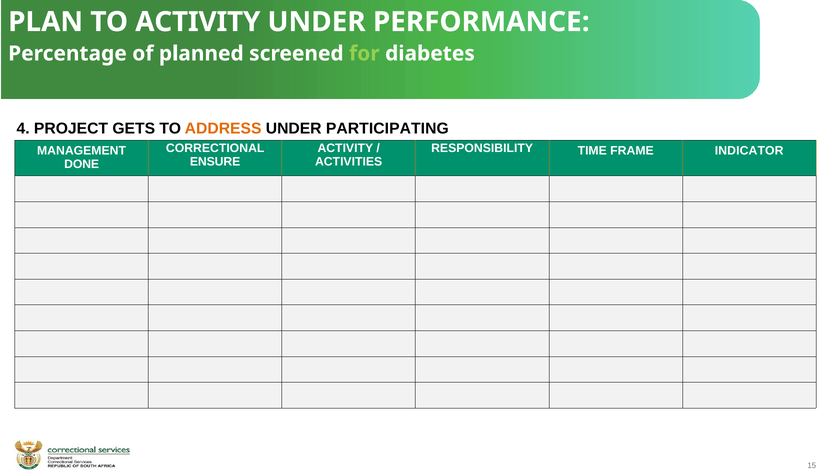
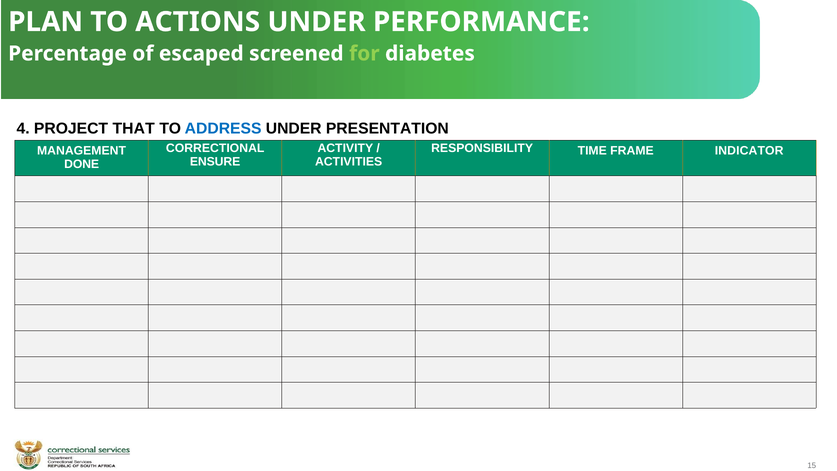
TO ACTIVITY: ACTIVITY -> ACTIONS
planned: planned -> escaped
GETS: GETS -> THAT
ADDRESS colour: orange -> blue
PARTICIPATING: PARTICIPATING -> PRESENTATION
